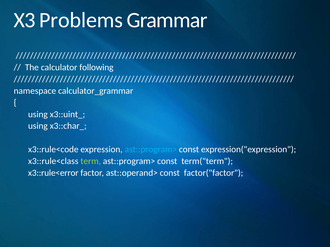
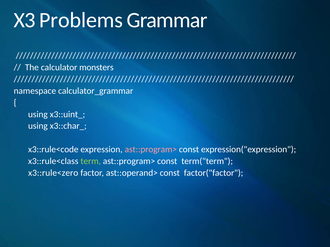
following: following -> monsters
ast::program> at (151, 150) colour: light blue -> pink
x3::rule<error: x3::rule<error -> x3::rule<zero
